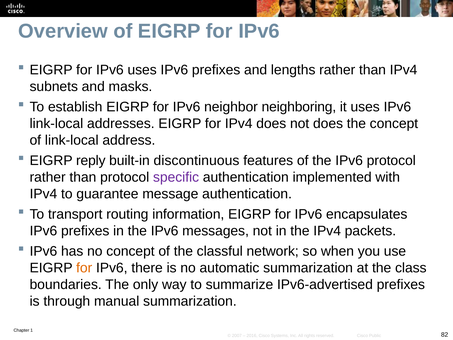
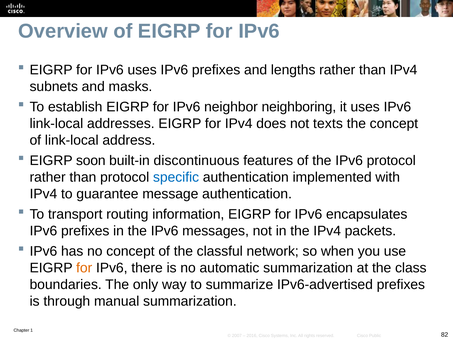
not does: does -> texts
reply: reply -> soon
specific colour: purple -> blue
